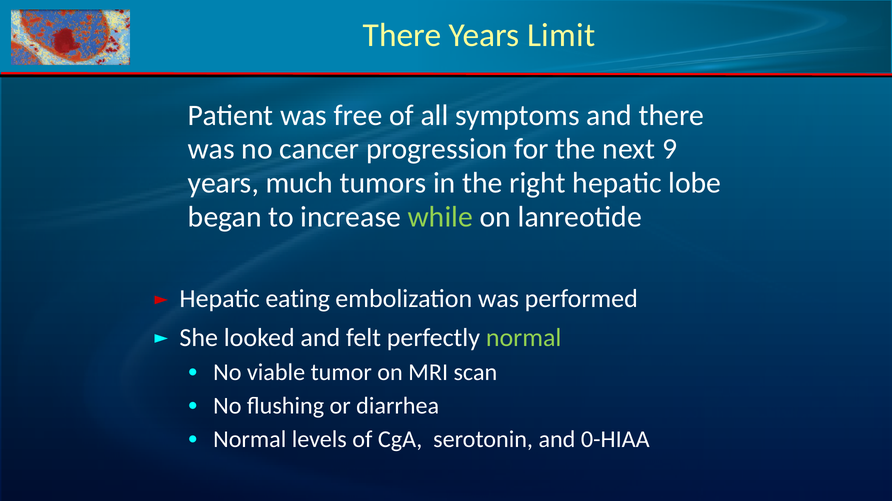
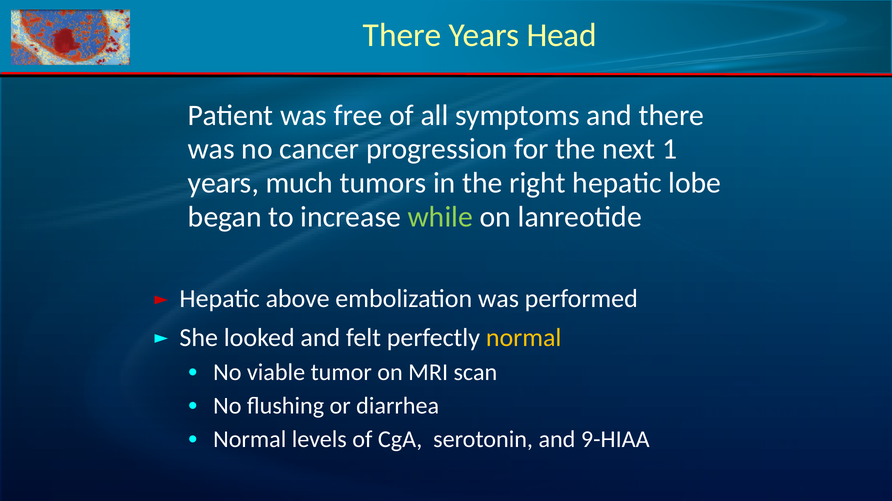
Limit: Limit -> Head
9: 9 -> 1
eating: eating -> above
normal at (524, 338) colour: light green -> yellow
0-HIAA: 0-HIAA -> 9-HIAA
